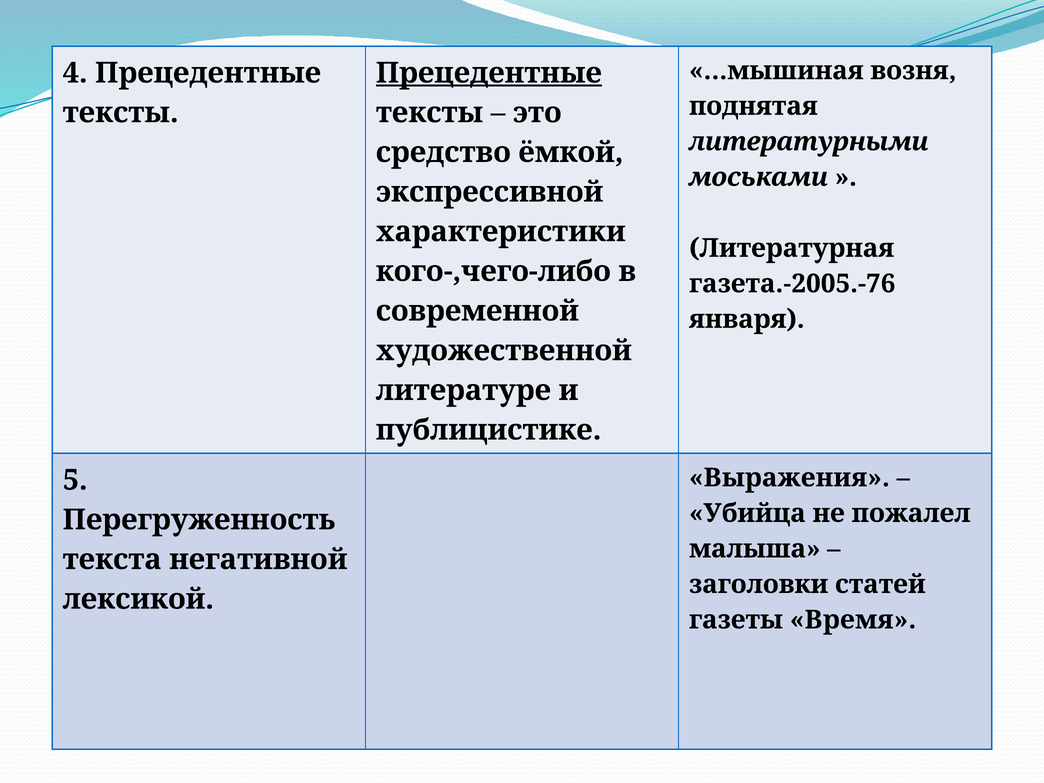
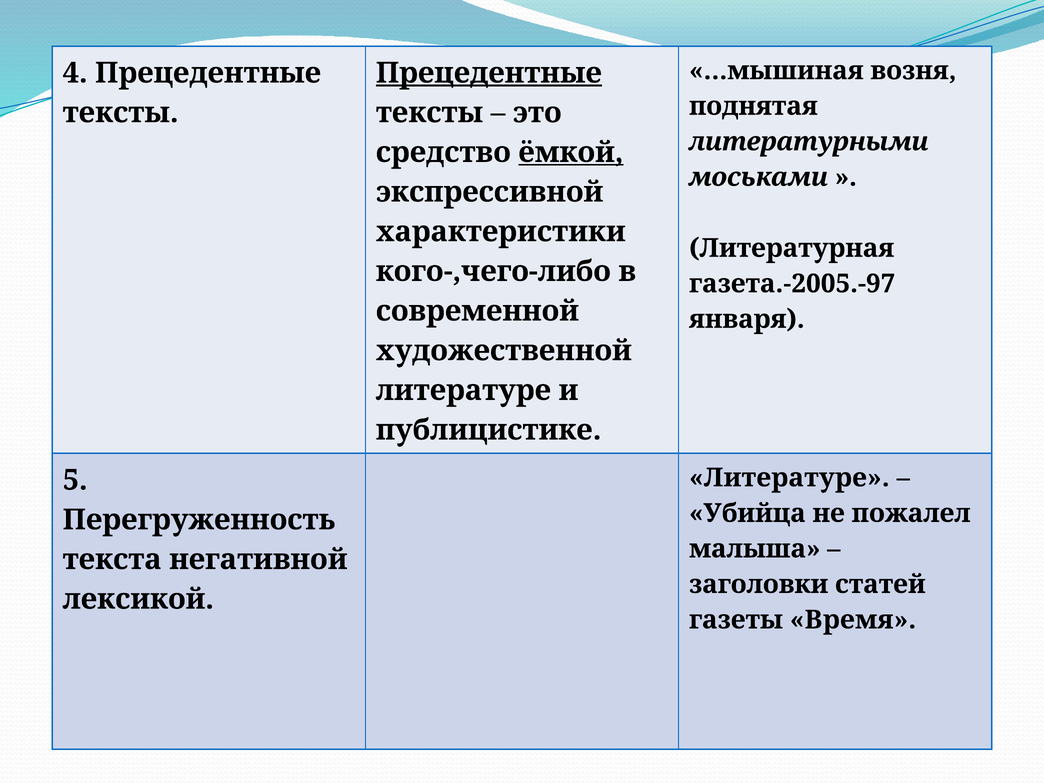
ёмкой underline: none -> present
газета.-2005.-76: газета.-2005.-76 -> газета.-2005.-97
Выражения at (789, 478): Выражения -> Литературе
